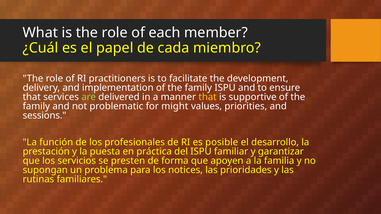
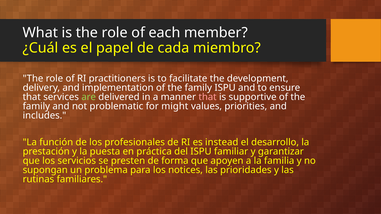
that at (208, 97) colour: yellow -> pink
sessions: sessions -> includes
posible: posible -> instead
